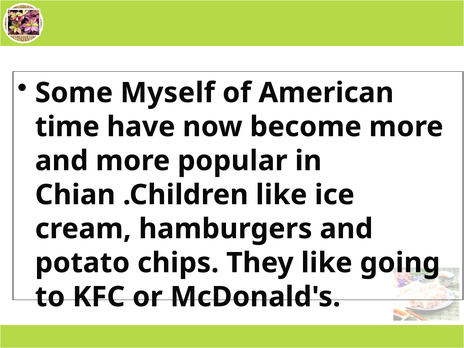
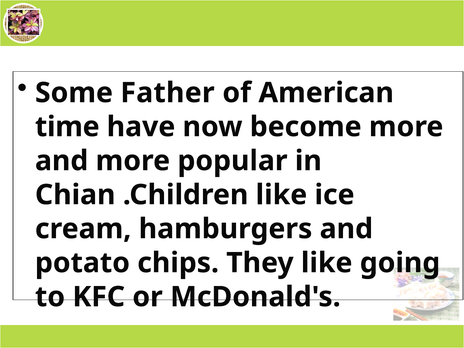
Myself: Myself -> Father
